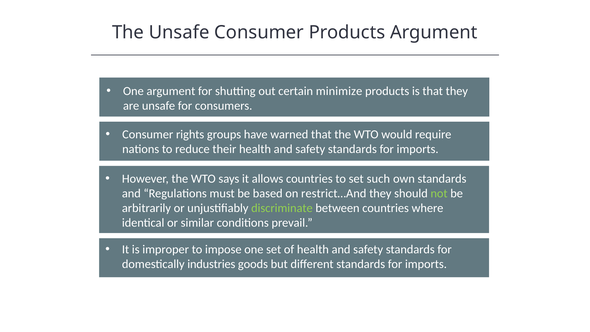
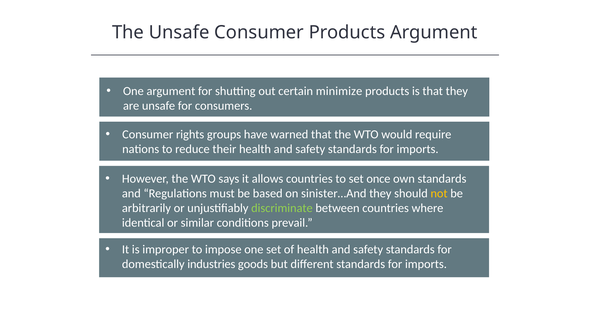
such: such -> once
restrict…And: restrict…And -> sinister…And
not colour: light green -> yellow
